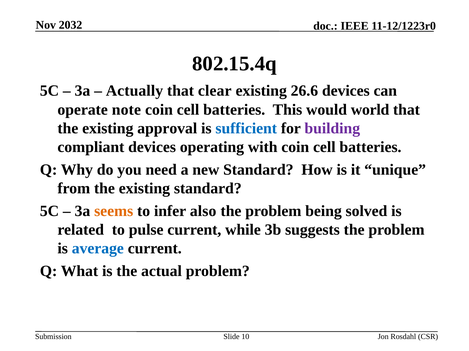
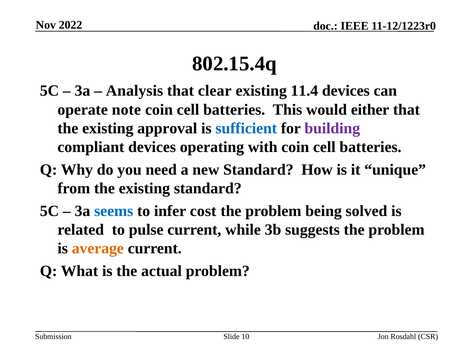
2032: 2032 -> 2022
Actually: Actually -> Analysis
26.6: 26.6 -> 11.4
world: world -> either
seems colour: orange -> blue
also: also -> cost
average colour: blue -> orange
